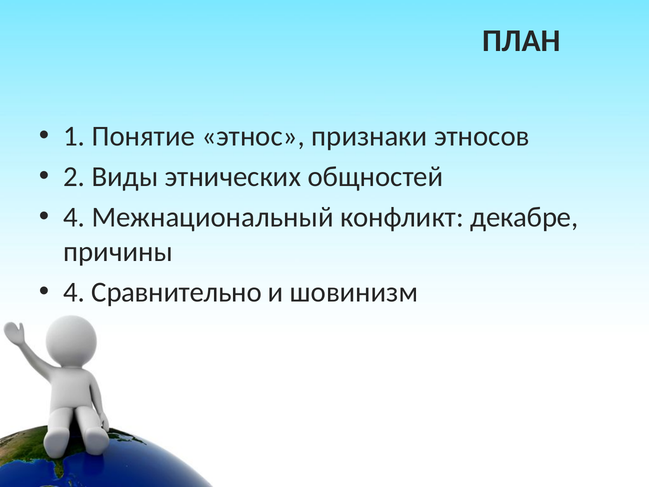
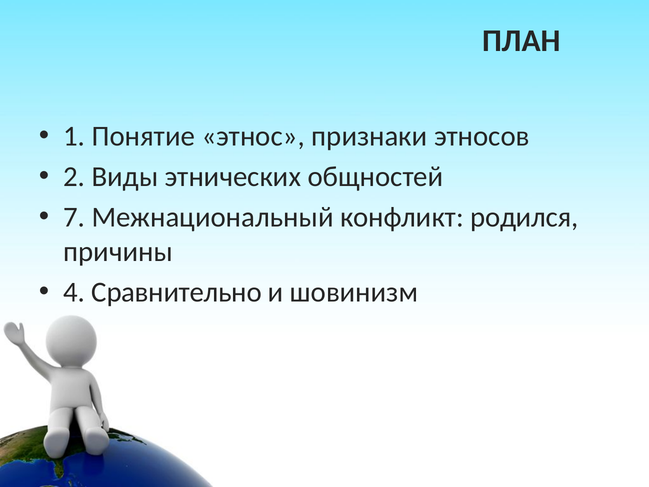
4 at (74, 217): 4 -> 7
декабре: декабре -> родился
